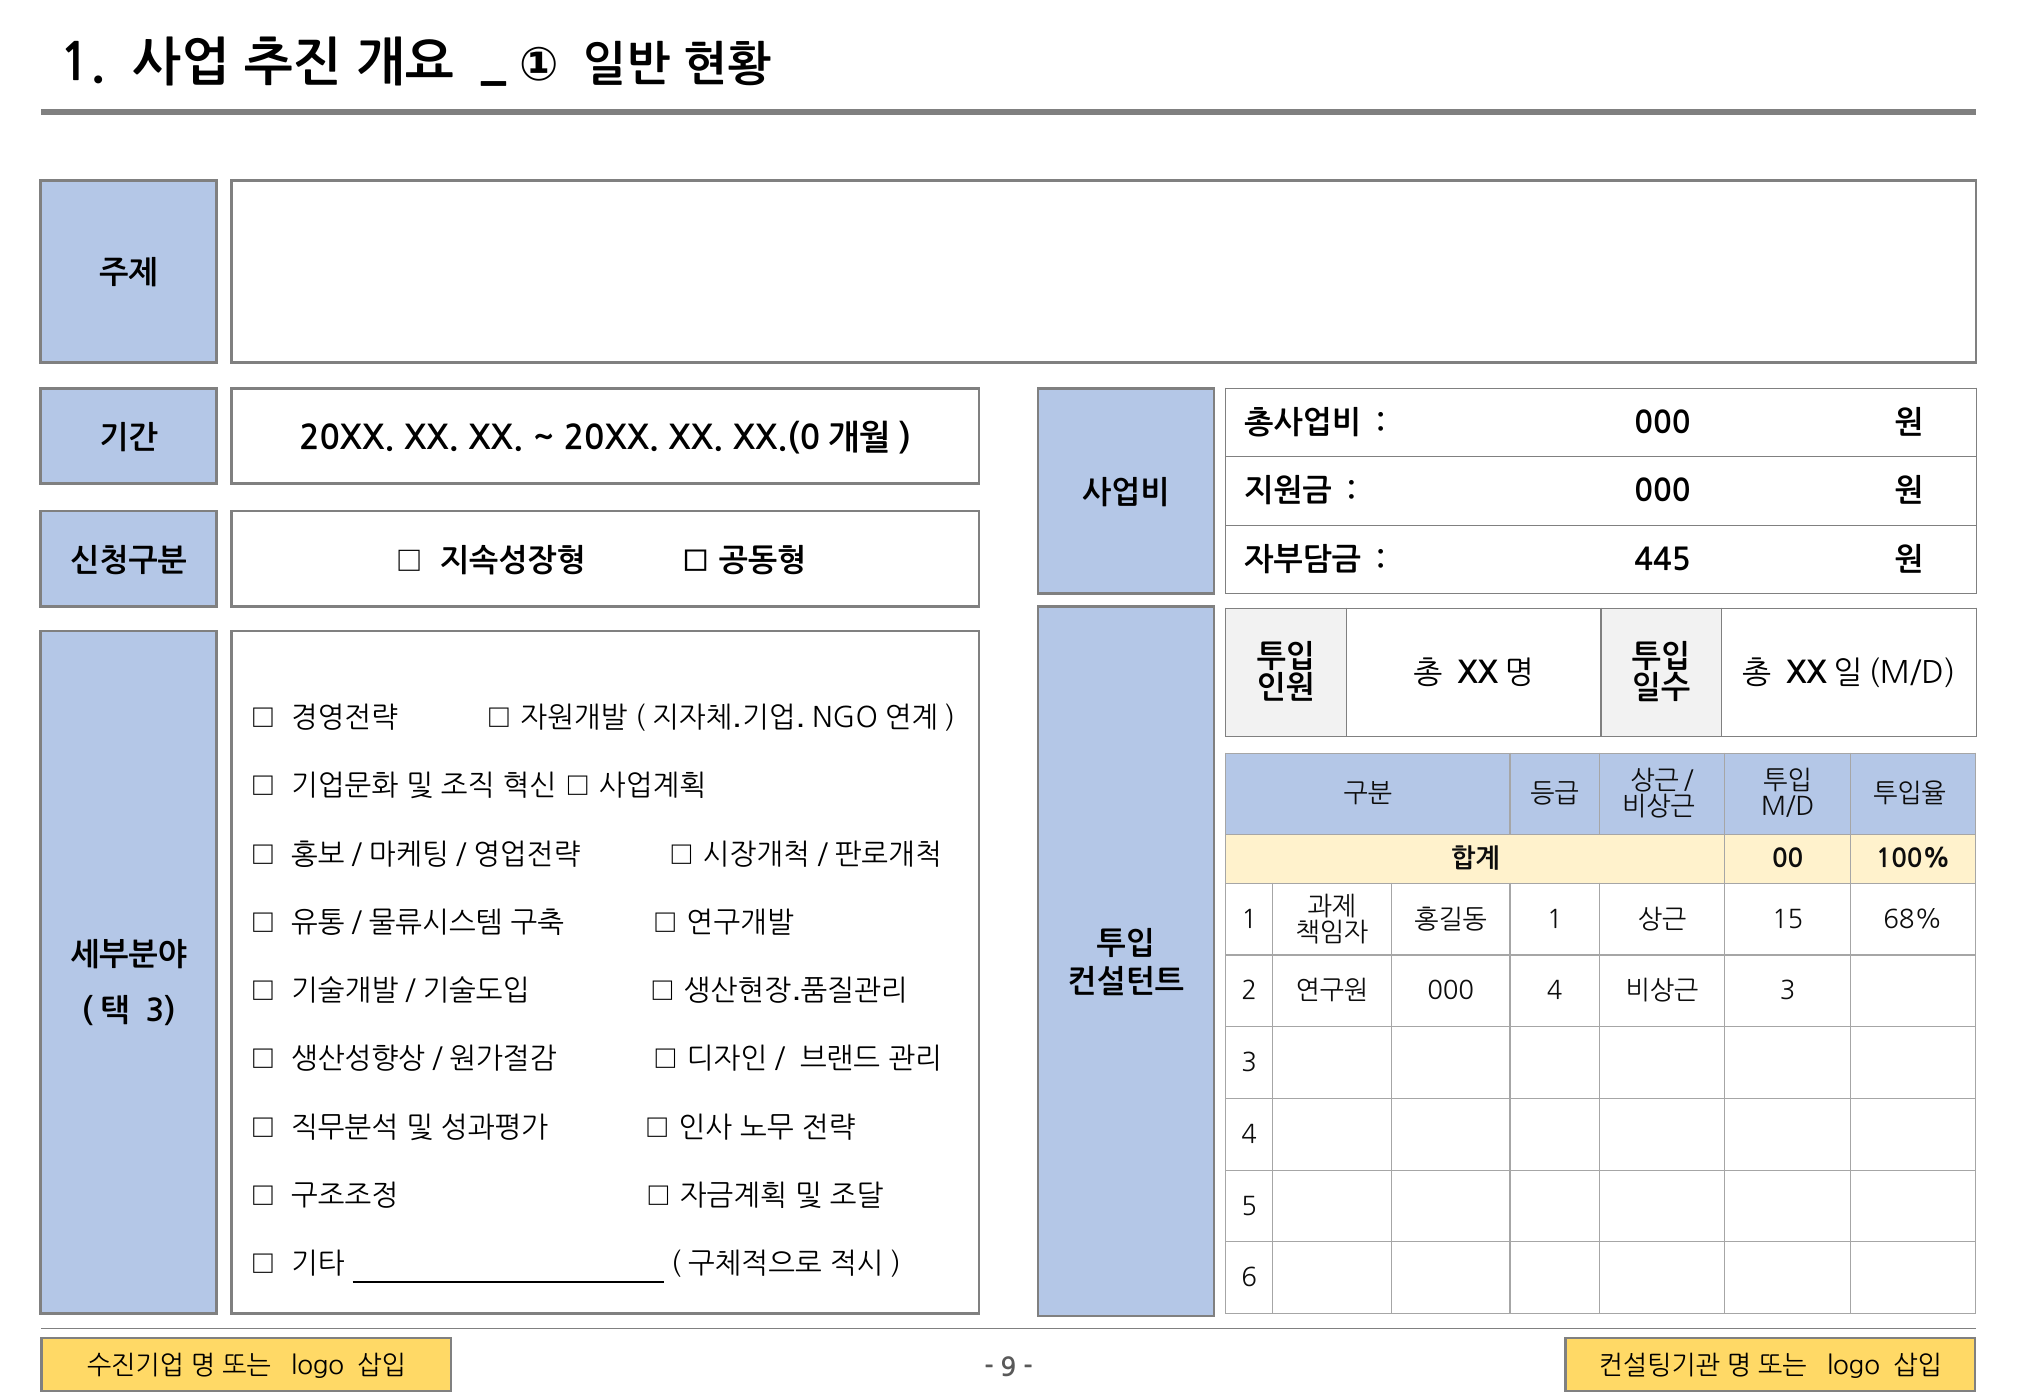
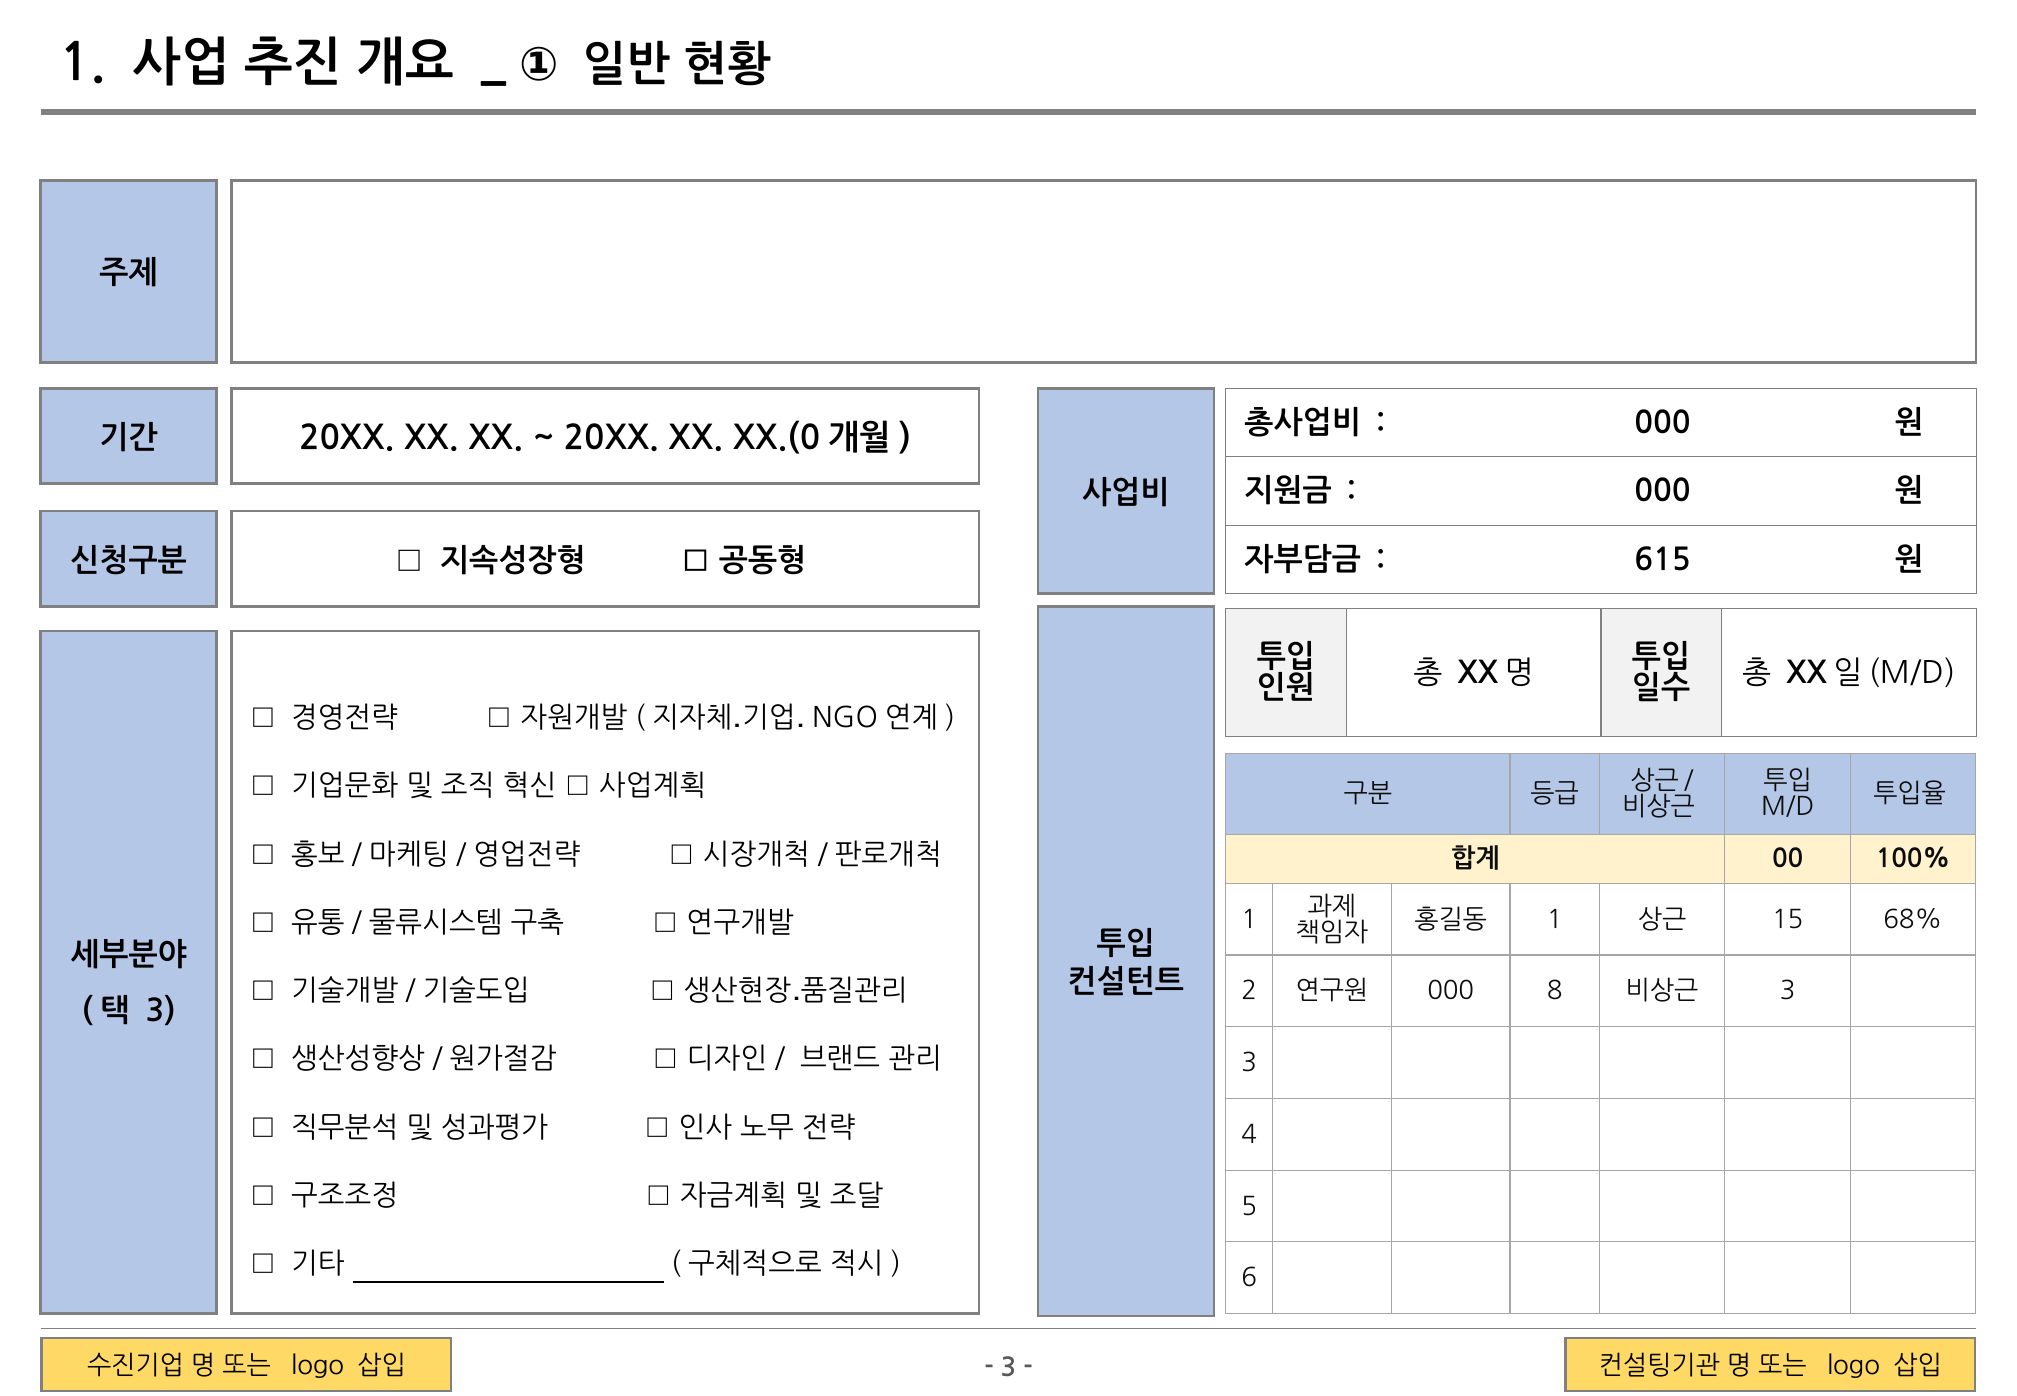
445: 445 -> 615
000 4: 4 -> 8
9 at (1009, 1369): 9 -> 3
